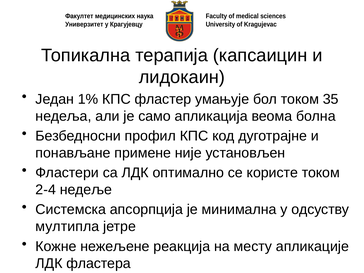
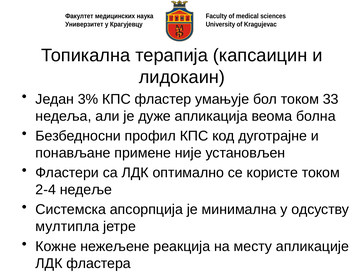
1%: 1% -> 3%
35: 35 -> 33
само: само -> дуже
